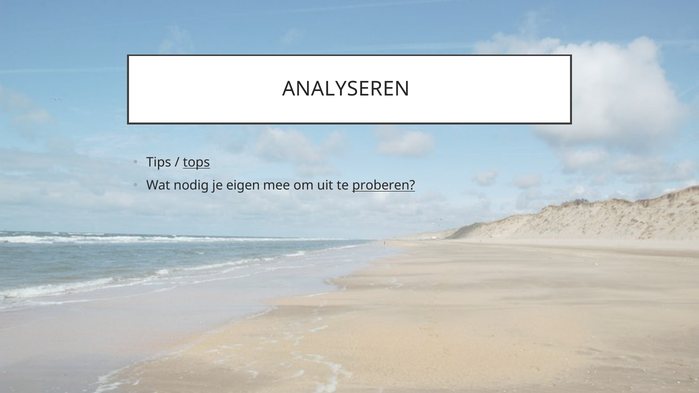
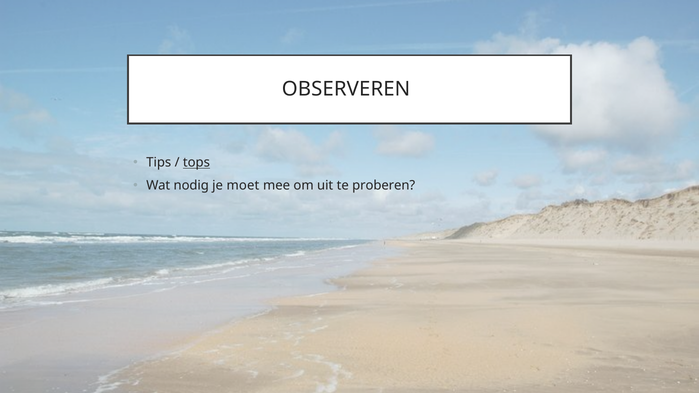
ANALYSEREN: ANALYSEREN -> OBSERVEREN
eigen: eigen -> moet
proberen underline: present -> none
